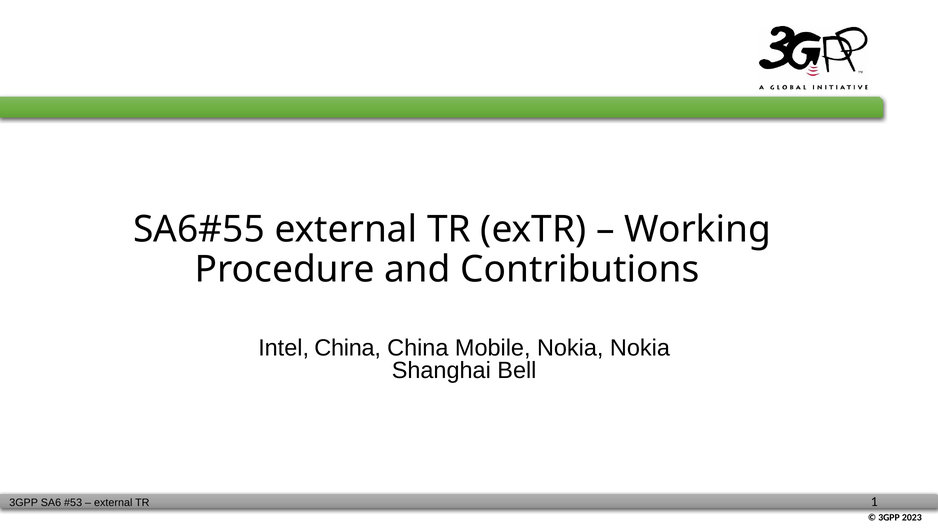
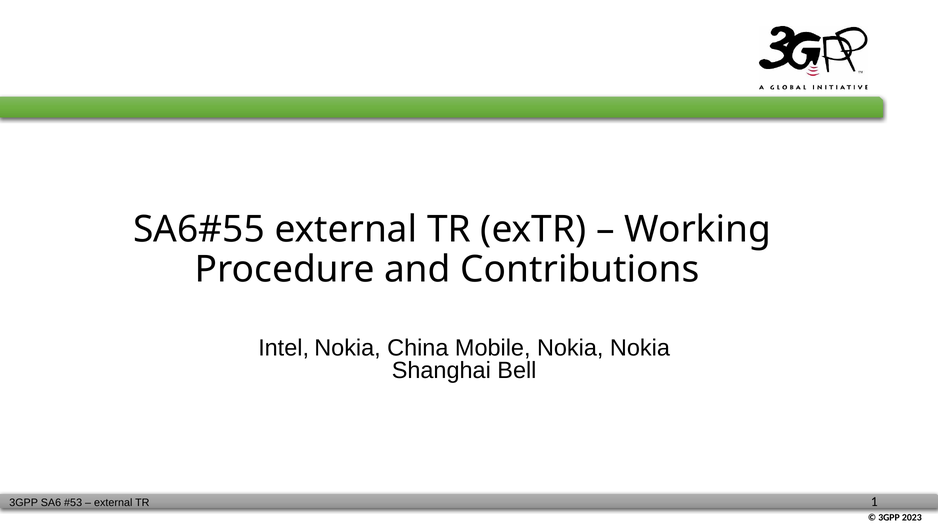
Intel China: China -> Nokia
